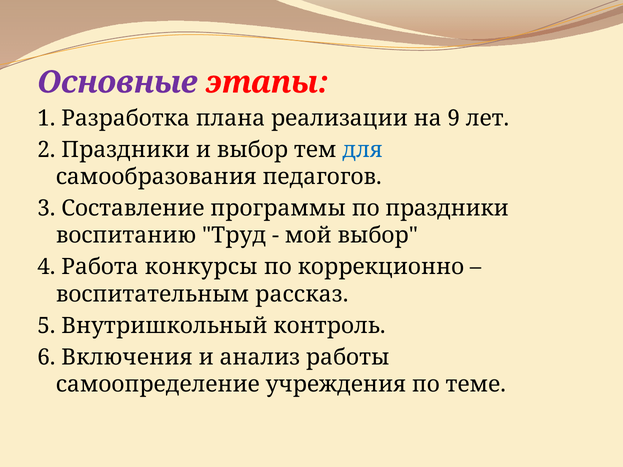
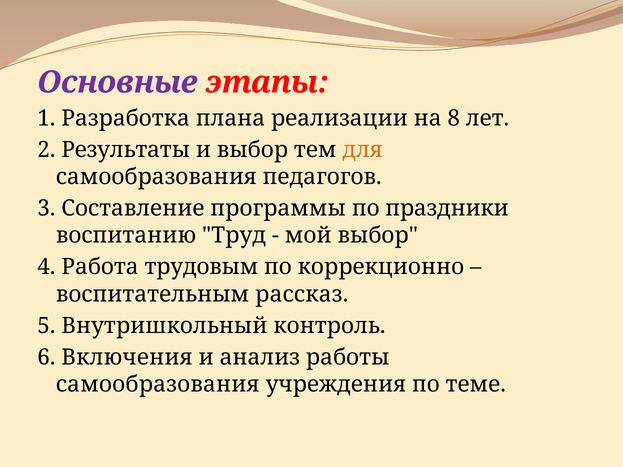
9: 9 -> 8
2 Праздники: Праздники -> Результаты
для colour: blue -> orange
конкурсы: конкурсы -> трудовым
самоопределение at (158, 384): самоопределение -> самообразования
